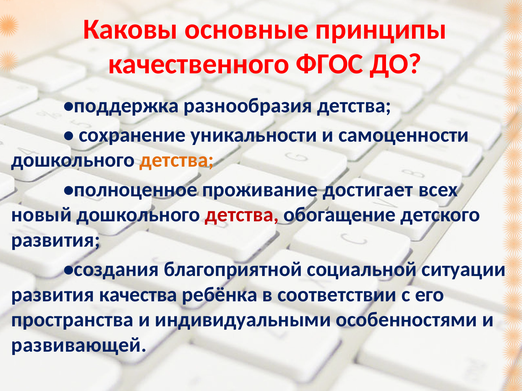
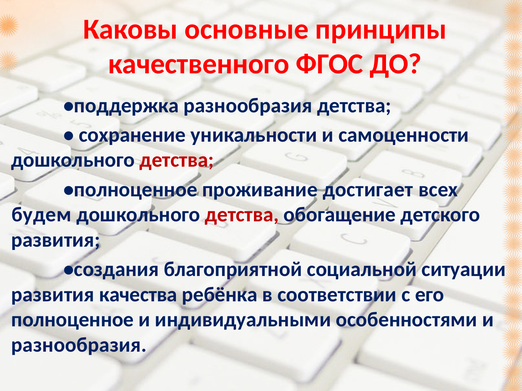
детства at (177, 160) colour: orange -> red
новый: новый -> будем
пространства at (72, 320): пространства -> полноценное
развивающей at (79, 345): развивающей -> разнообразия
